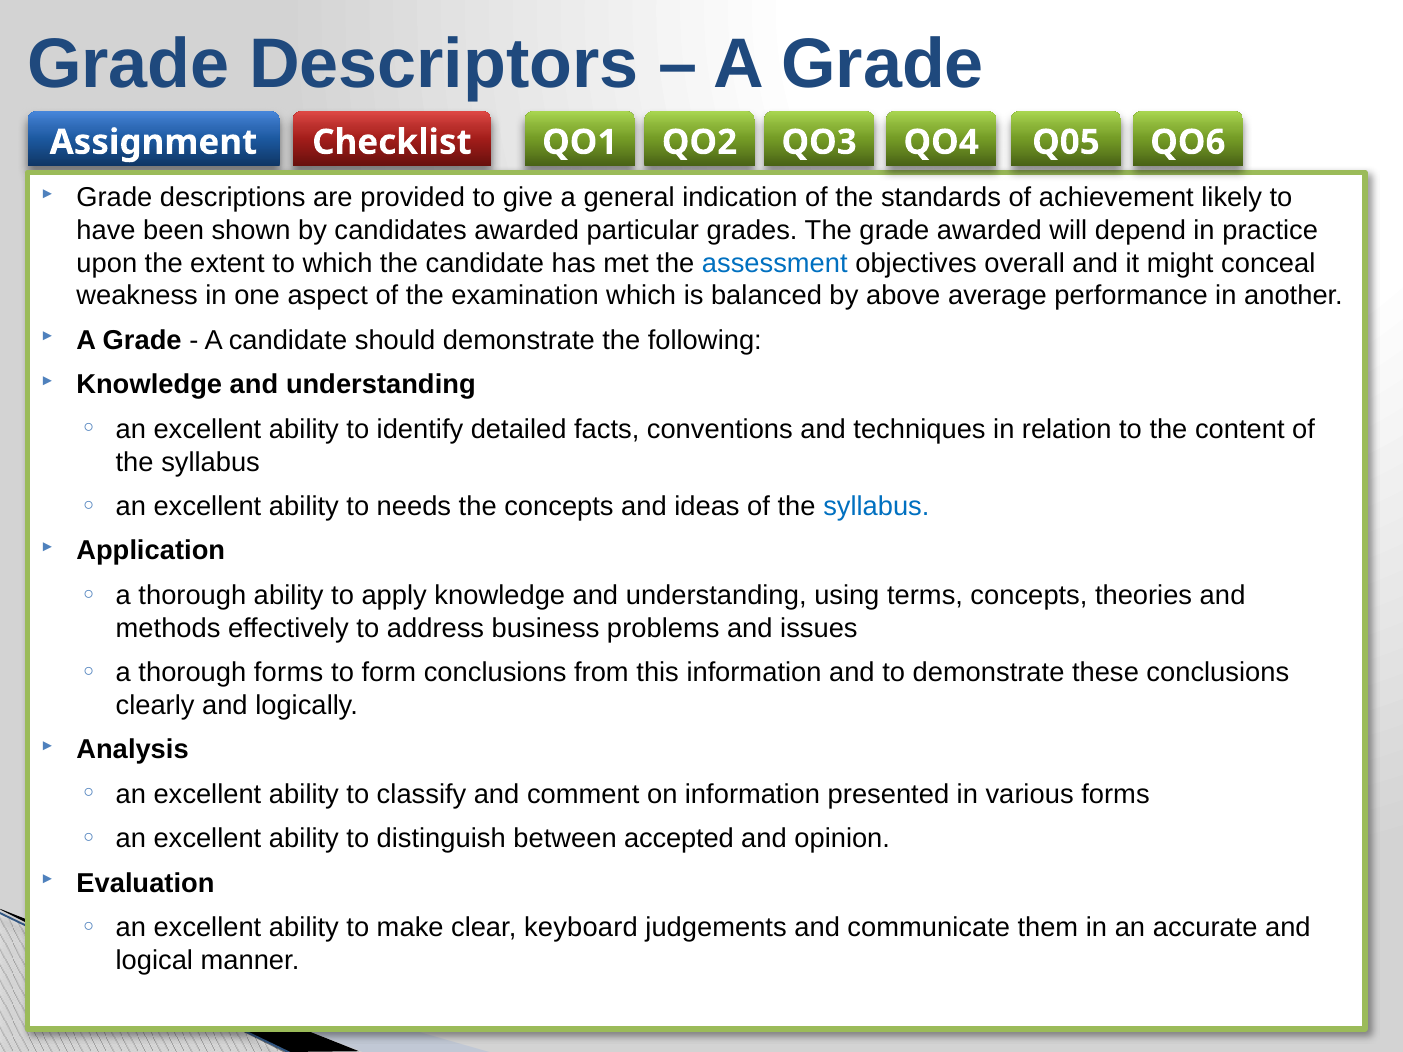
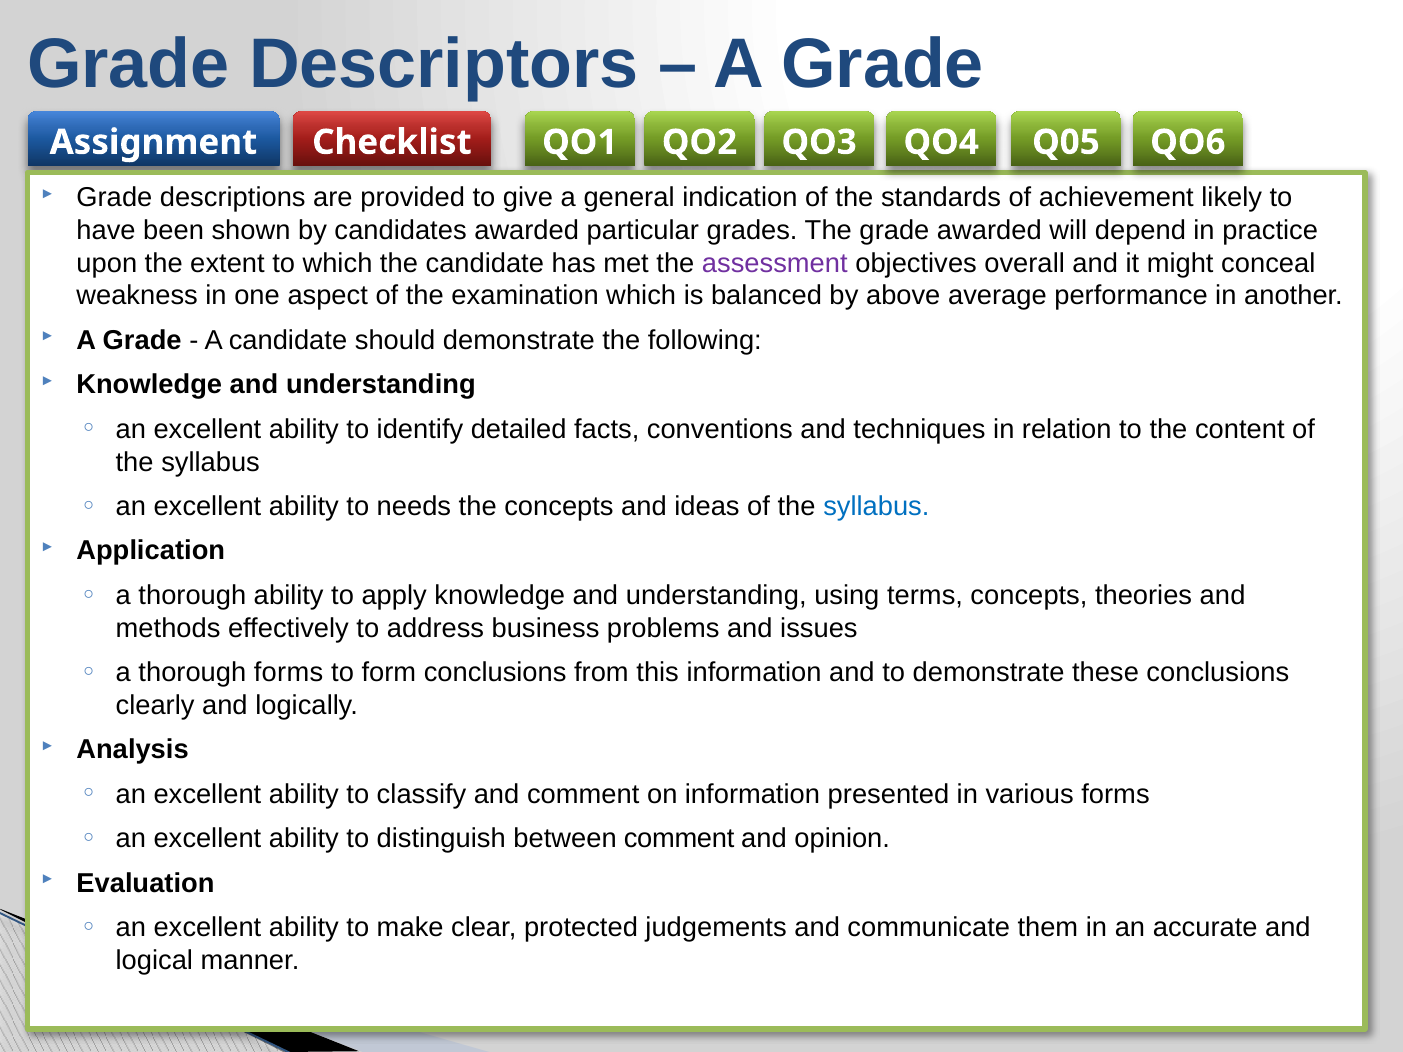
assessment colour: blue -> purple
between accepted: accepted -> comment
keyboard: keyboard -> protected
